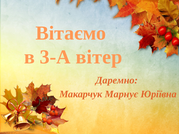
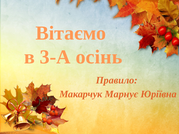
вітер: вітер -> осінь
Даремно: Даремно -> Правило
